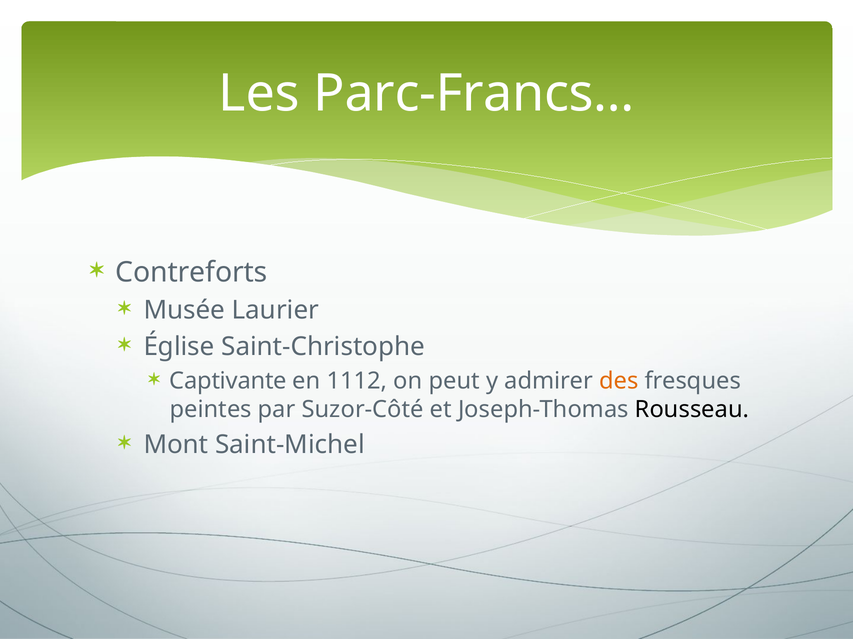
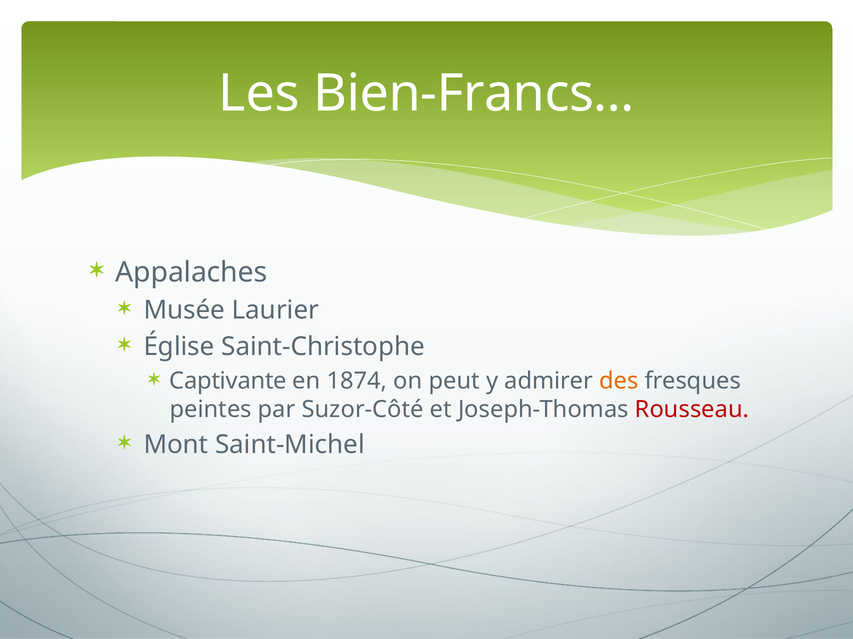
Parc-Francs…: Parc-Francs… -> Bien-Francs…
Contreforts: Contreforts -> Appalaches
1112: 1112 -> 1874
Rousseau colour: black -> red
